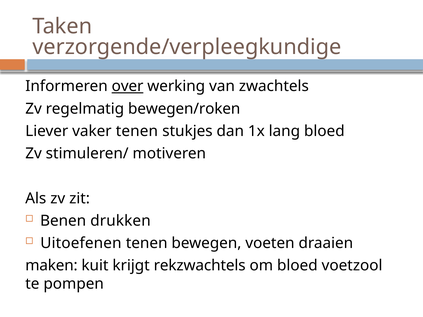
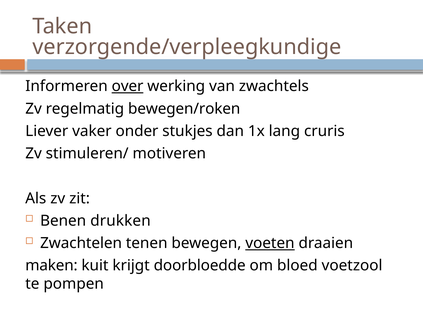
vaker tenen: tenen -> onder
lang bloed: bloed -> cruris
Uitoefenen: Uitoefenen -> Zwachtelen
voeten underline: none -> present
rekzwachtels: rekzwachtels -> doorbloedde
